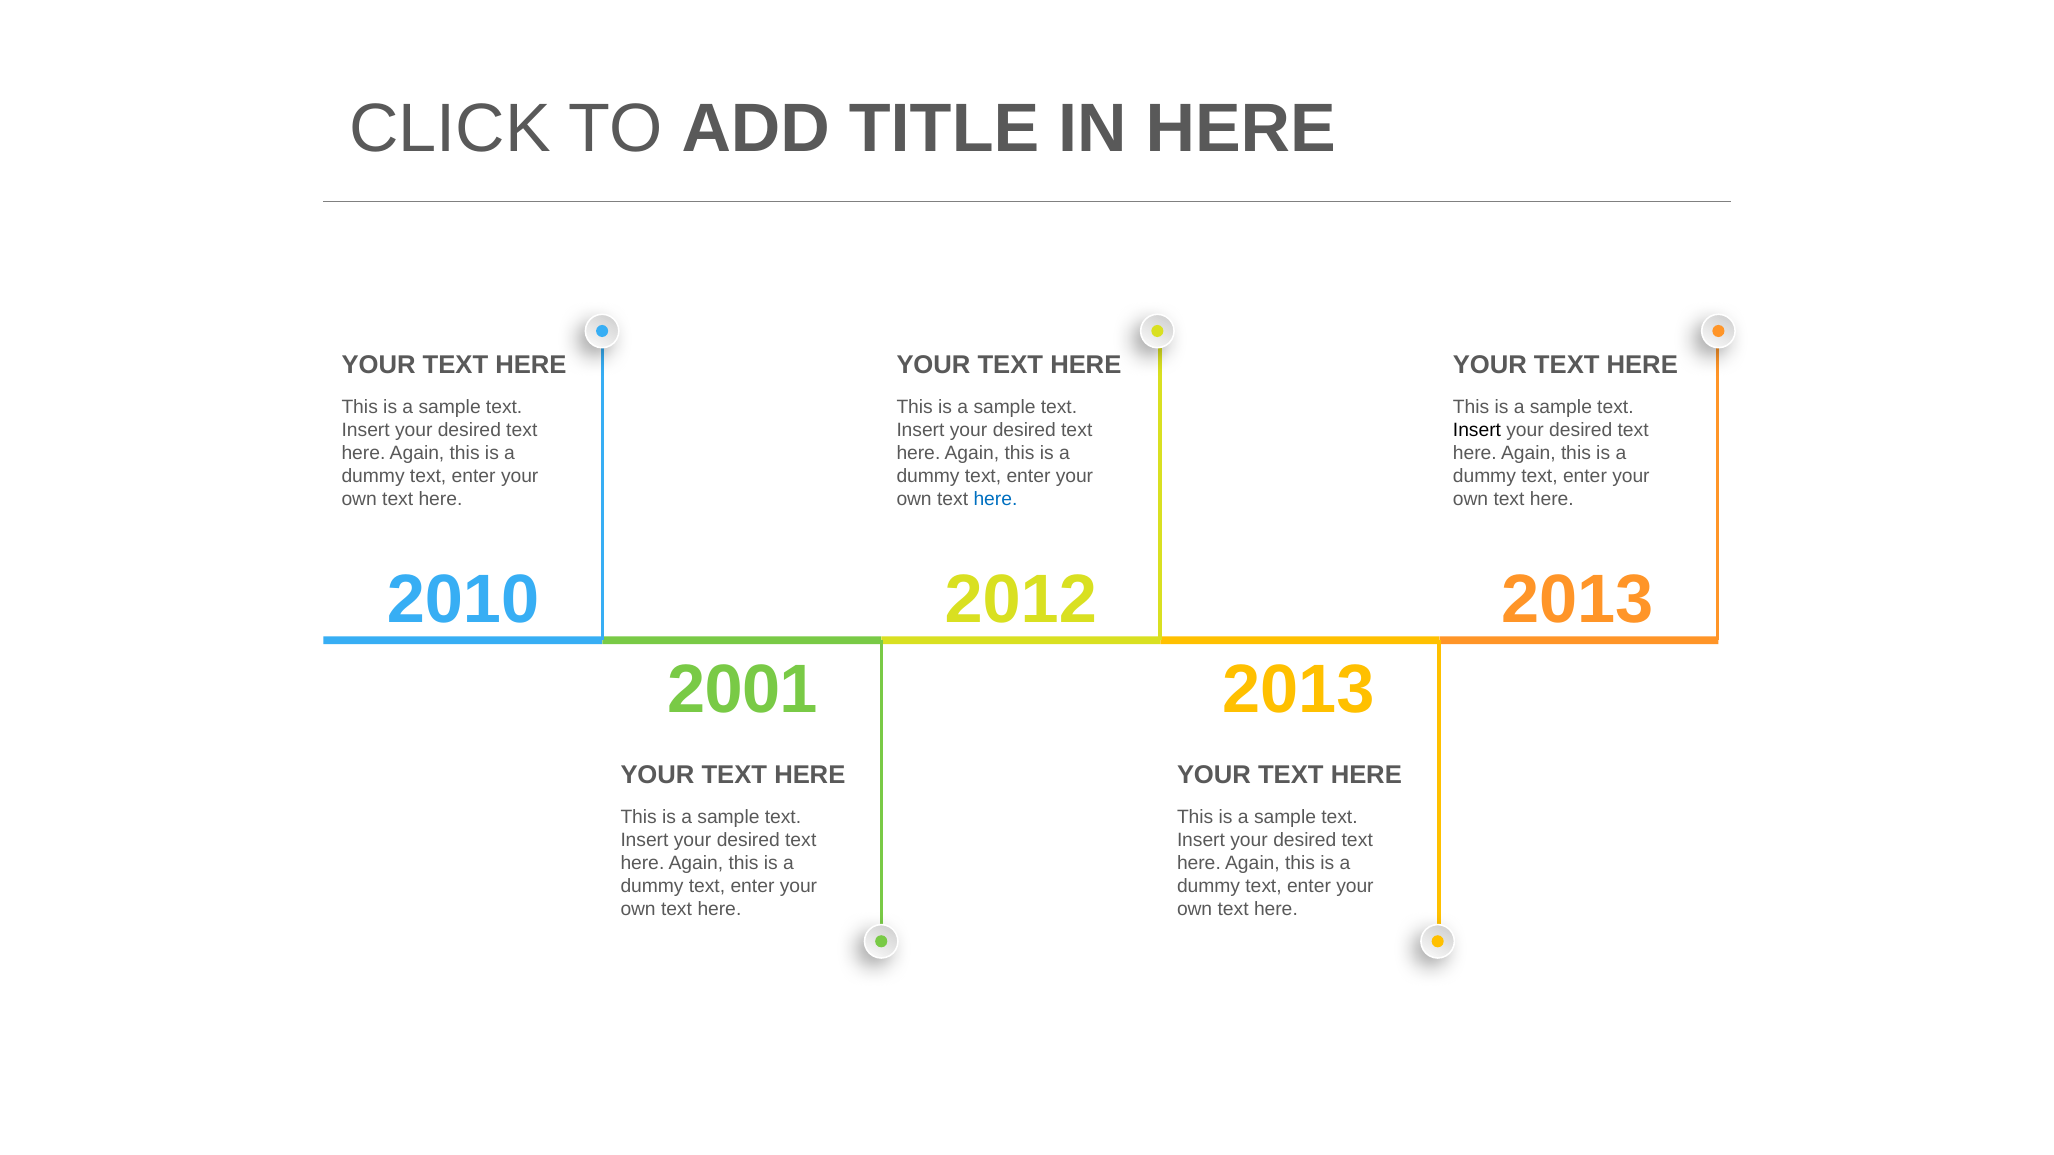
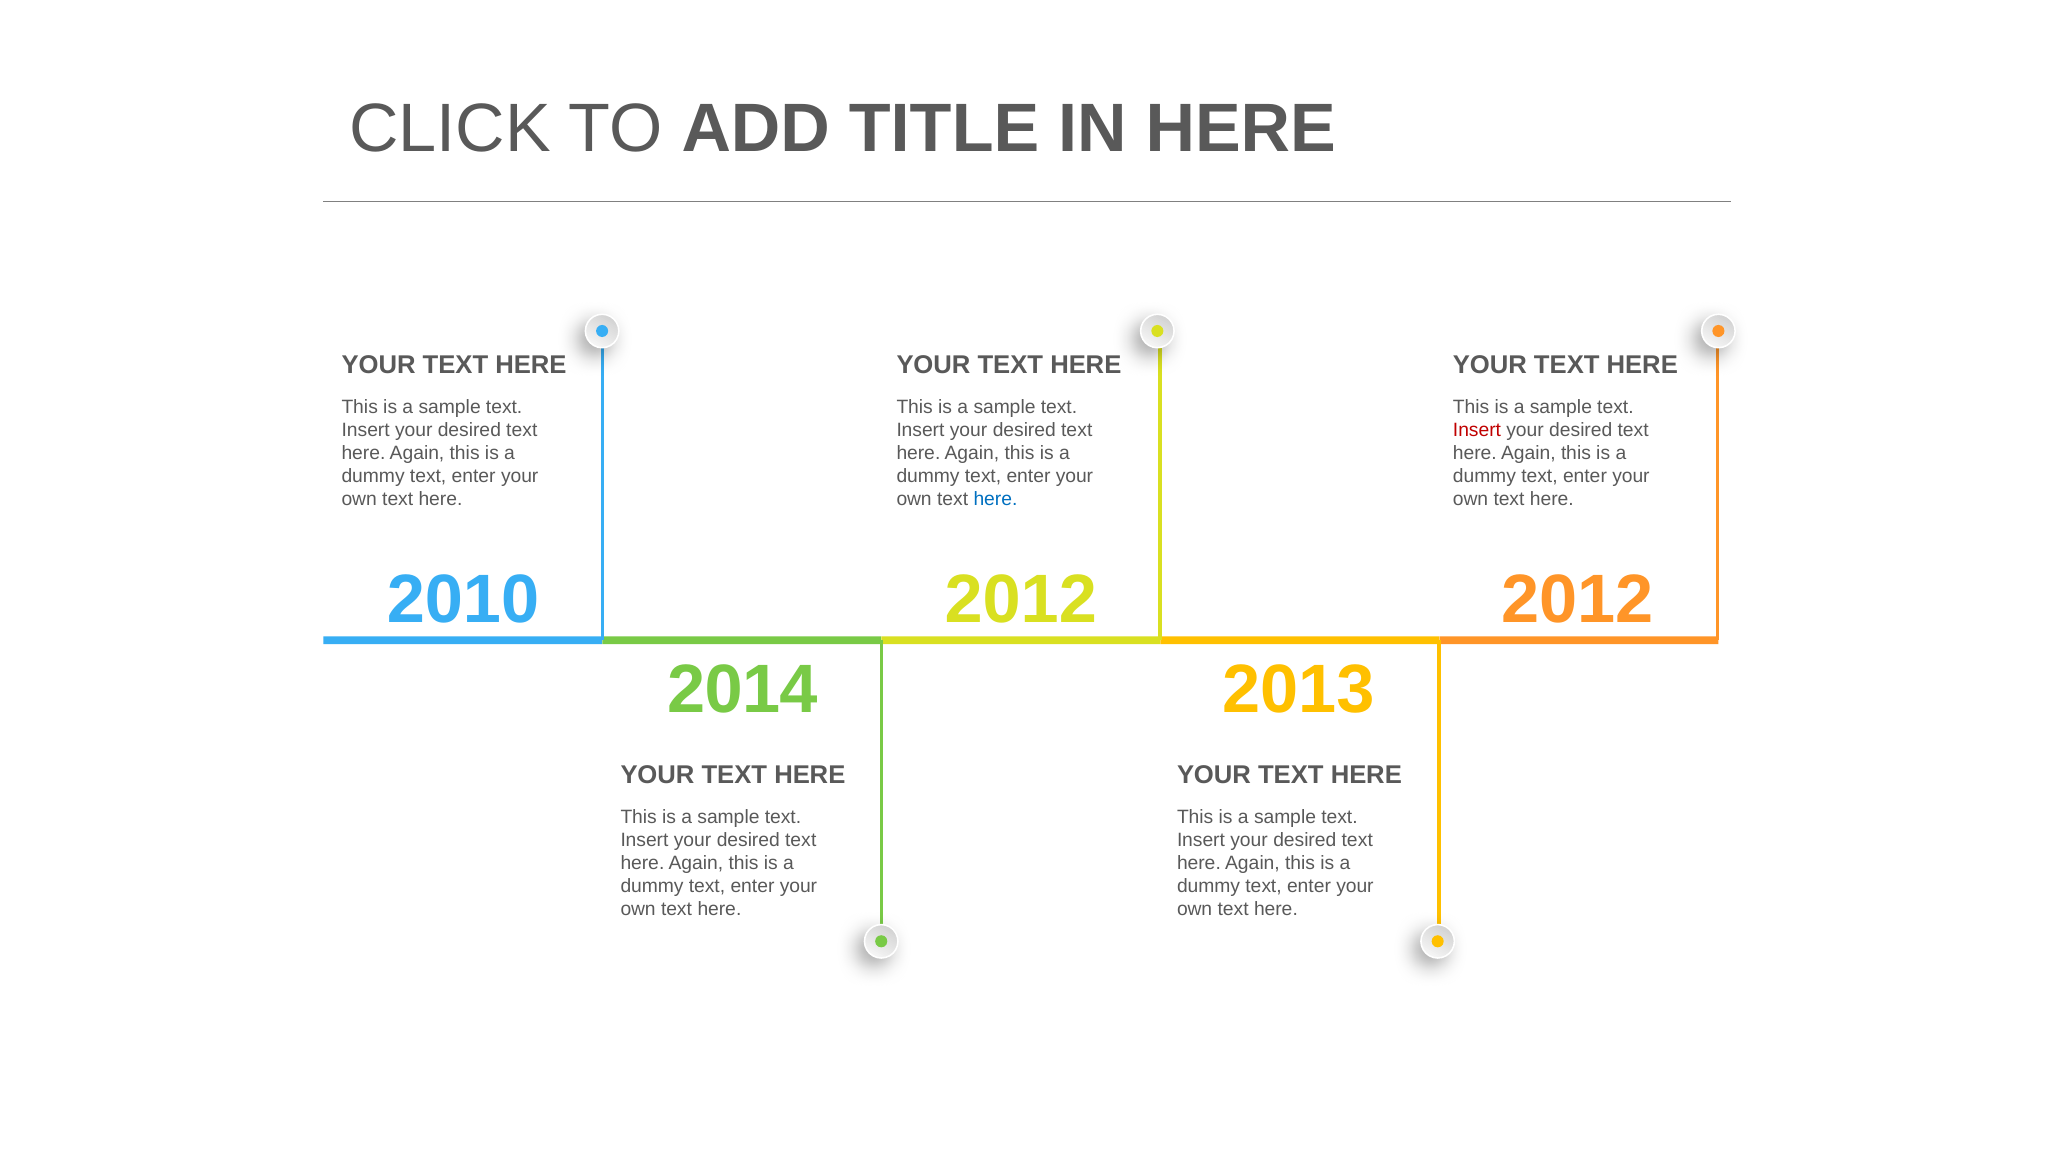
Insert at (1477, 430) colour: black -> red
2013 at (1577, 601): 2013 -> 2012
2001: 2001 -> 2014
